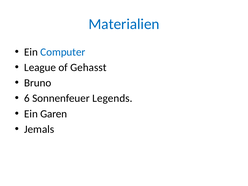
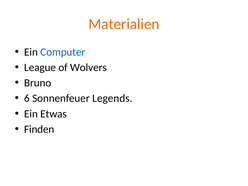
Materialien colour: blue -> orange
Gehasst: Gehasst -> Wolvers
Garen: Garen -> Etwas
Jemals: Jemals -> Finden
